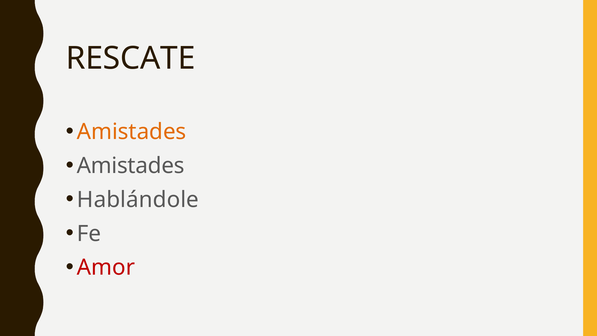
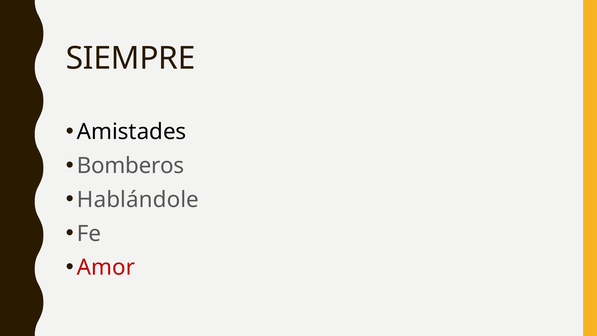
RESCATE: RESCATE -> SIEMPRE
Amistades at (132, 132) colour: orange -> black
Amistades at (131, 166): Amistades -> Bomberos
